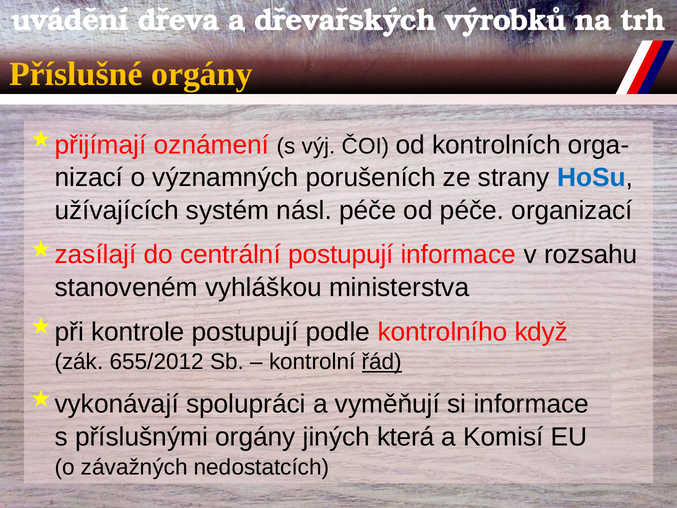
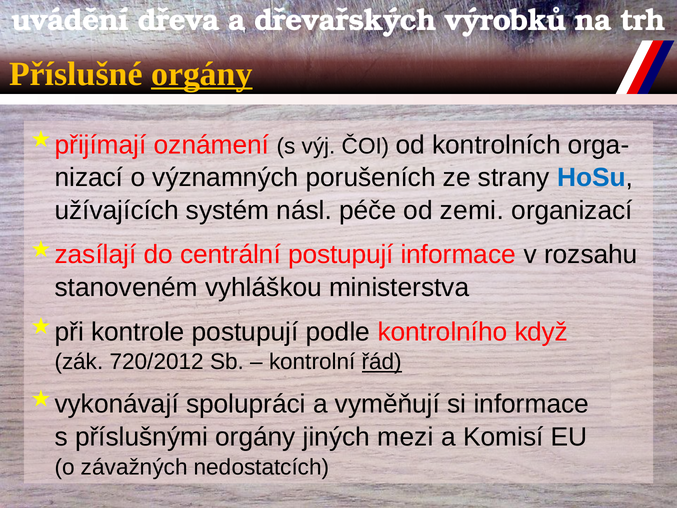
orgány at (202, 74) underline: none -> present
od péče: péče -> zemi
655/2012: 655/2012 -> 720/2012
která: která -> mezi
